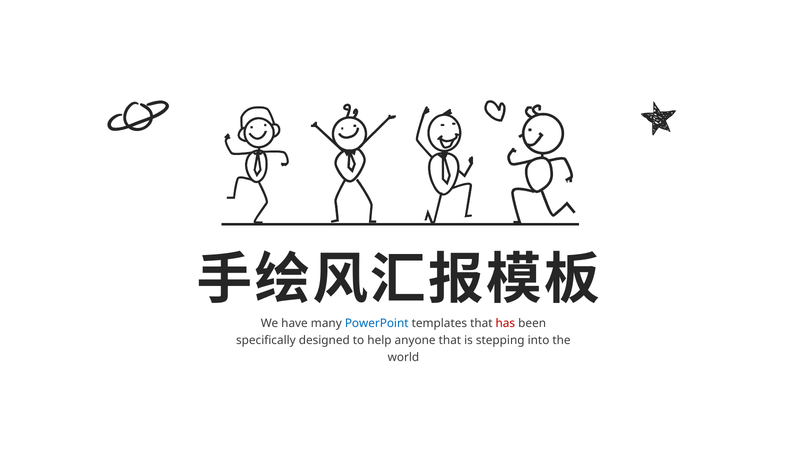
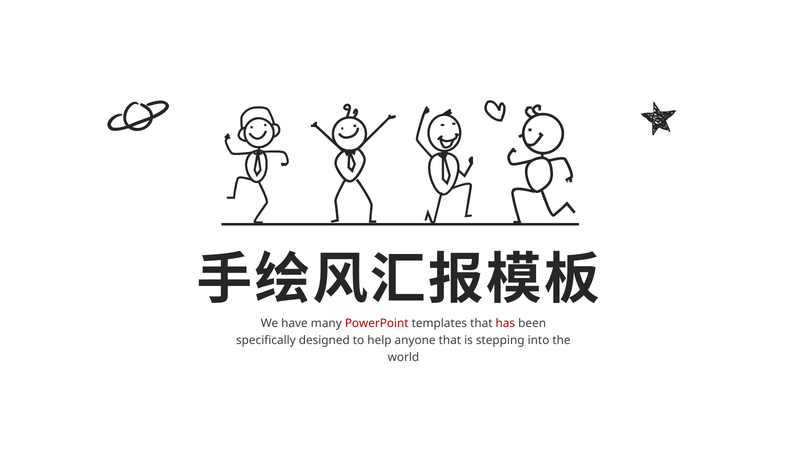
PowerPoint colour: blue -> red
